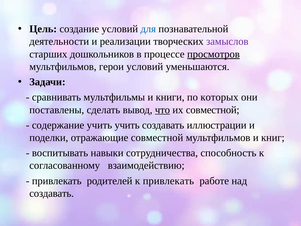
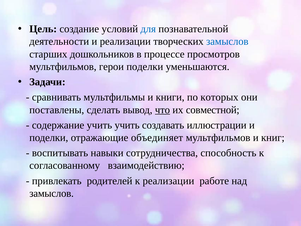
замыслов at (227, 41) colour: purple -> blue
просмотров underline: present -> none
герои условий: условий -> поделки
отражающие совместной: совместной -> объединяет
к привлекать: привлекать -> реализации
создавать at (52, 193): создавать -> замыслов
